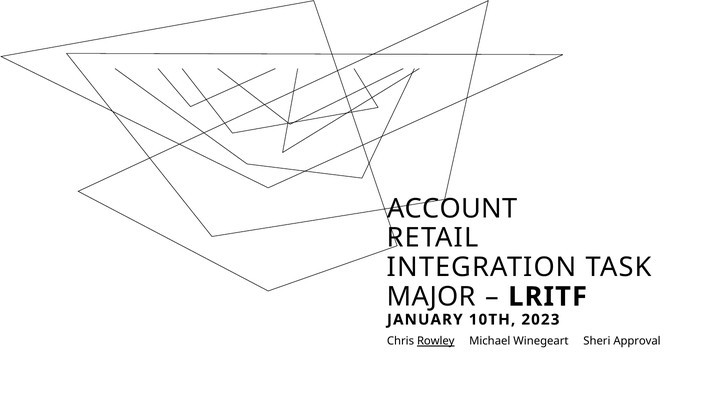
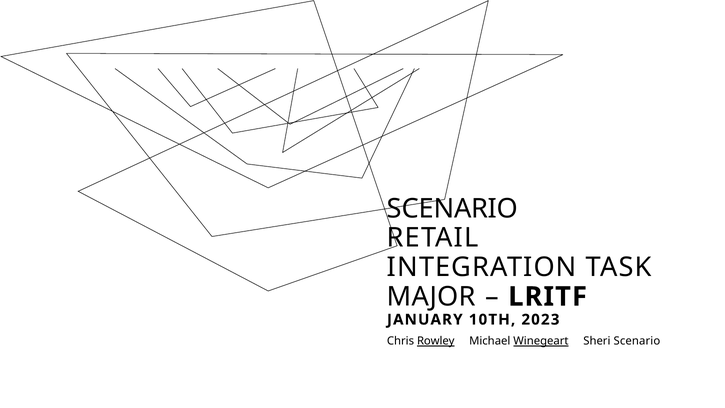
ACCOUNT at (452, 208): ACCOUNT -> SCENARIO
Winegeart underline: none -> present
Sheri Approval: Approval -> Scenario
